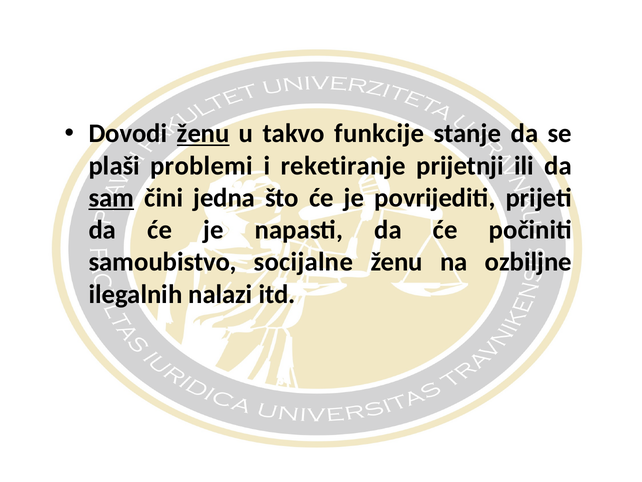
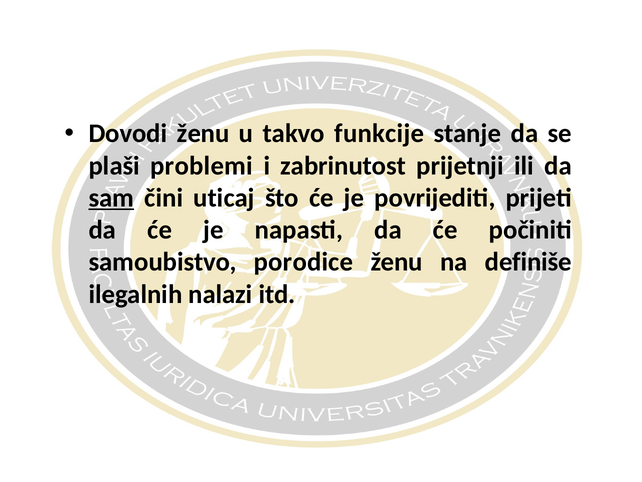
ženu at (203, 133) underline: present -> none
reketiranje: reketiranje -> zabrinutost
jedna: jedna -> uticaj
socijalne: socijalne -> porodice
ozbiljne: ozbiljne -> definiše
